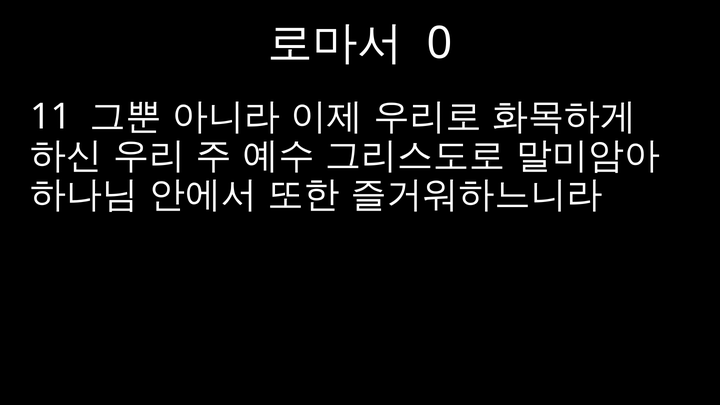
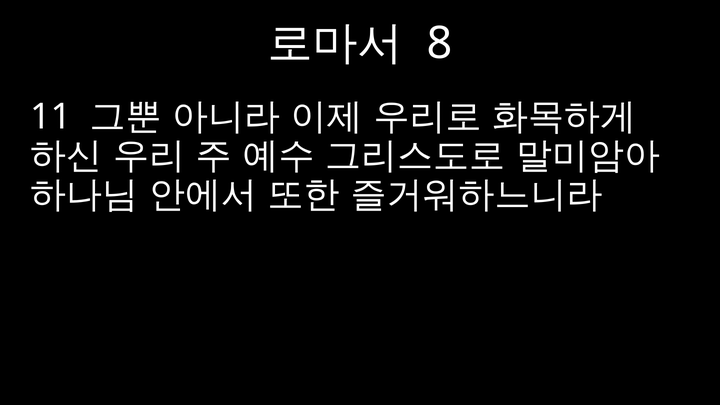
0: 0 -> 8
